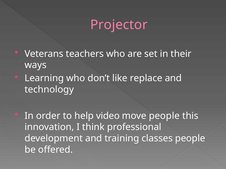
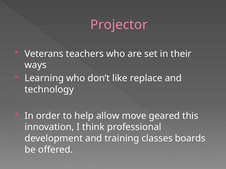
video: video -> allow
move people: people -> geared
classes people: people -> boards
